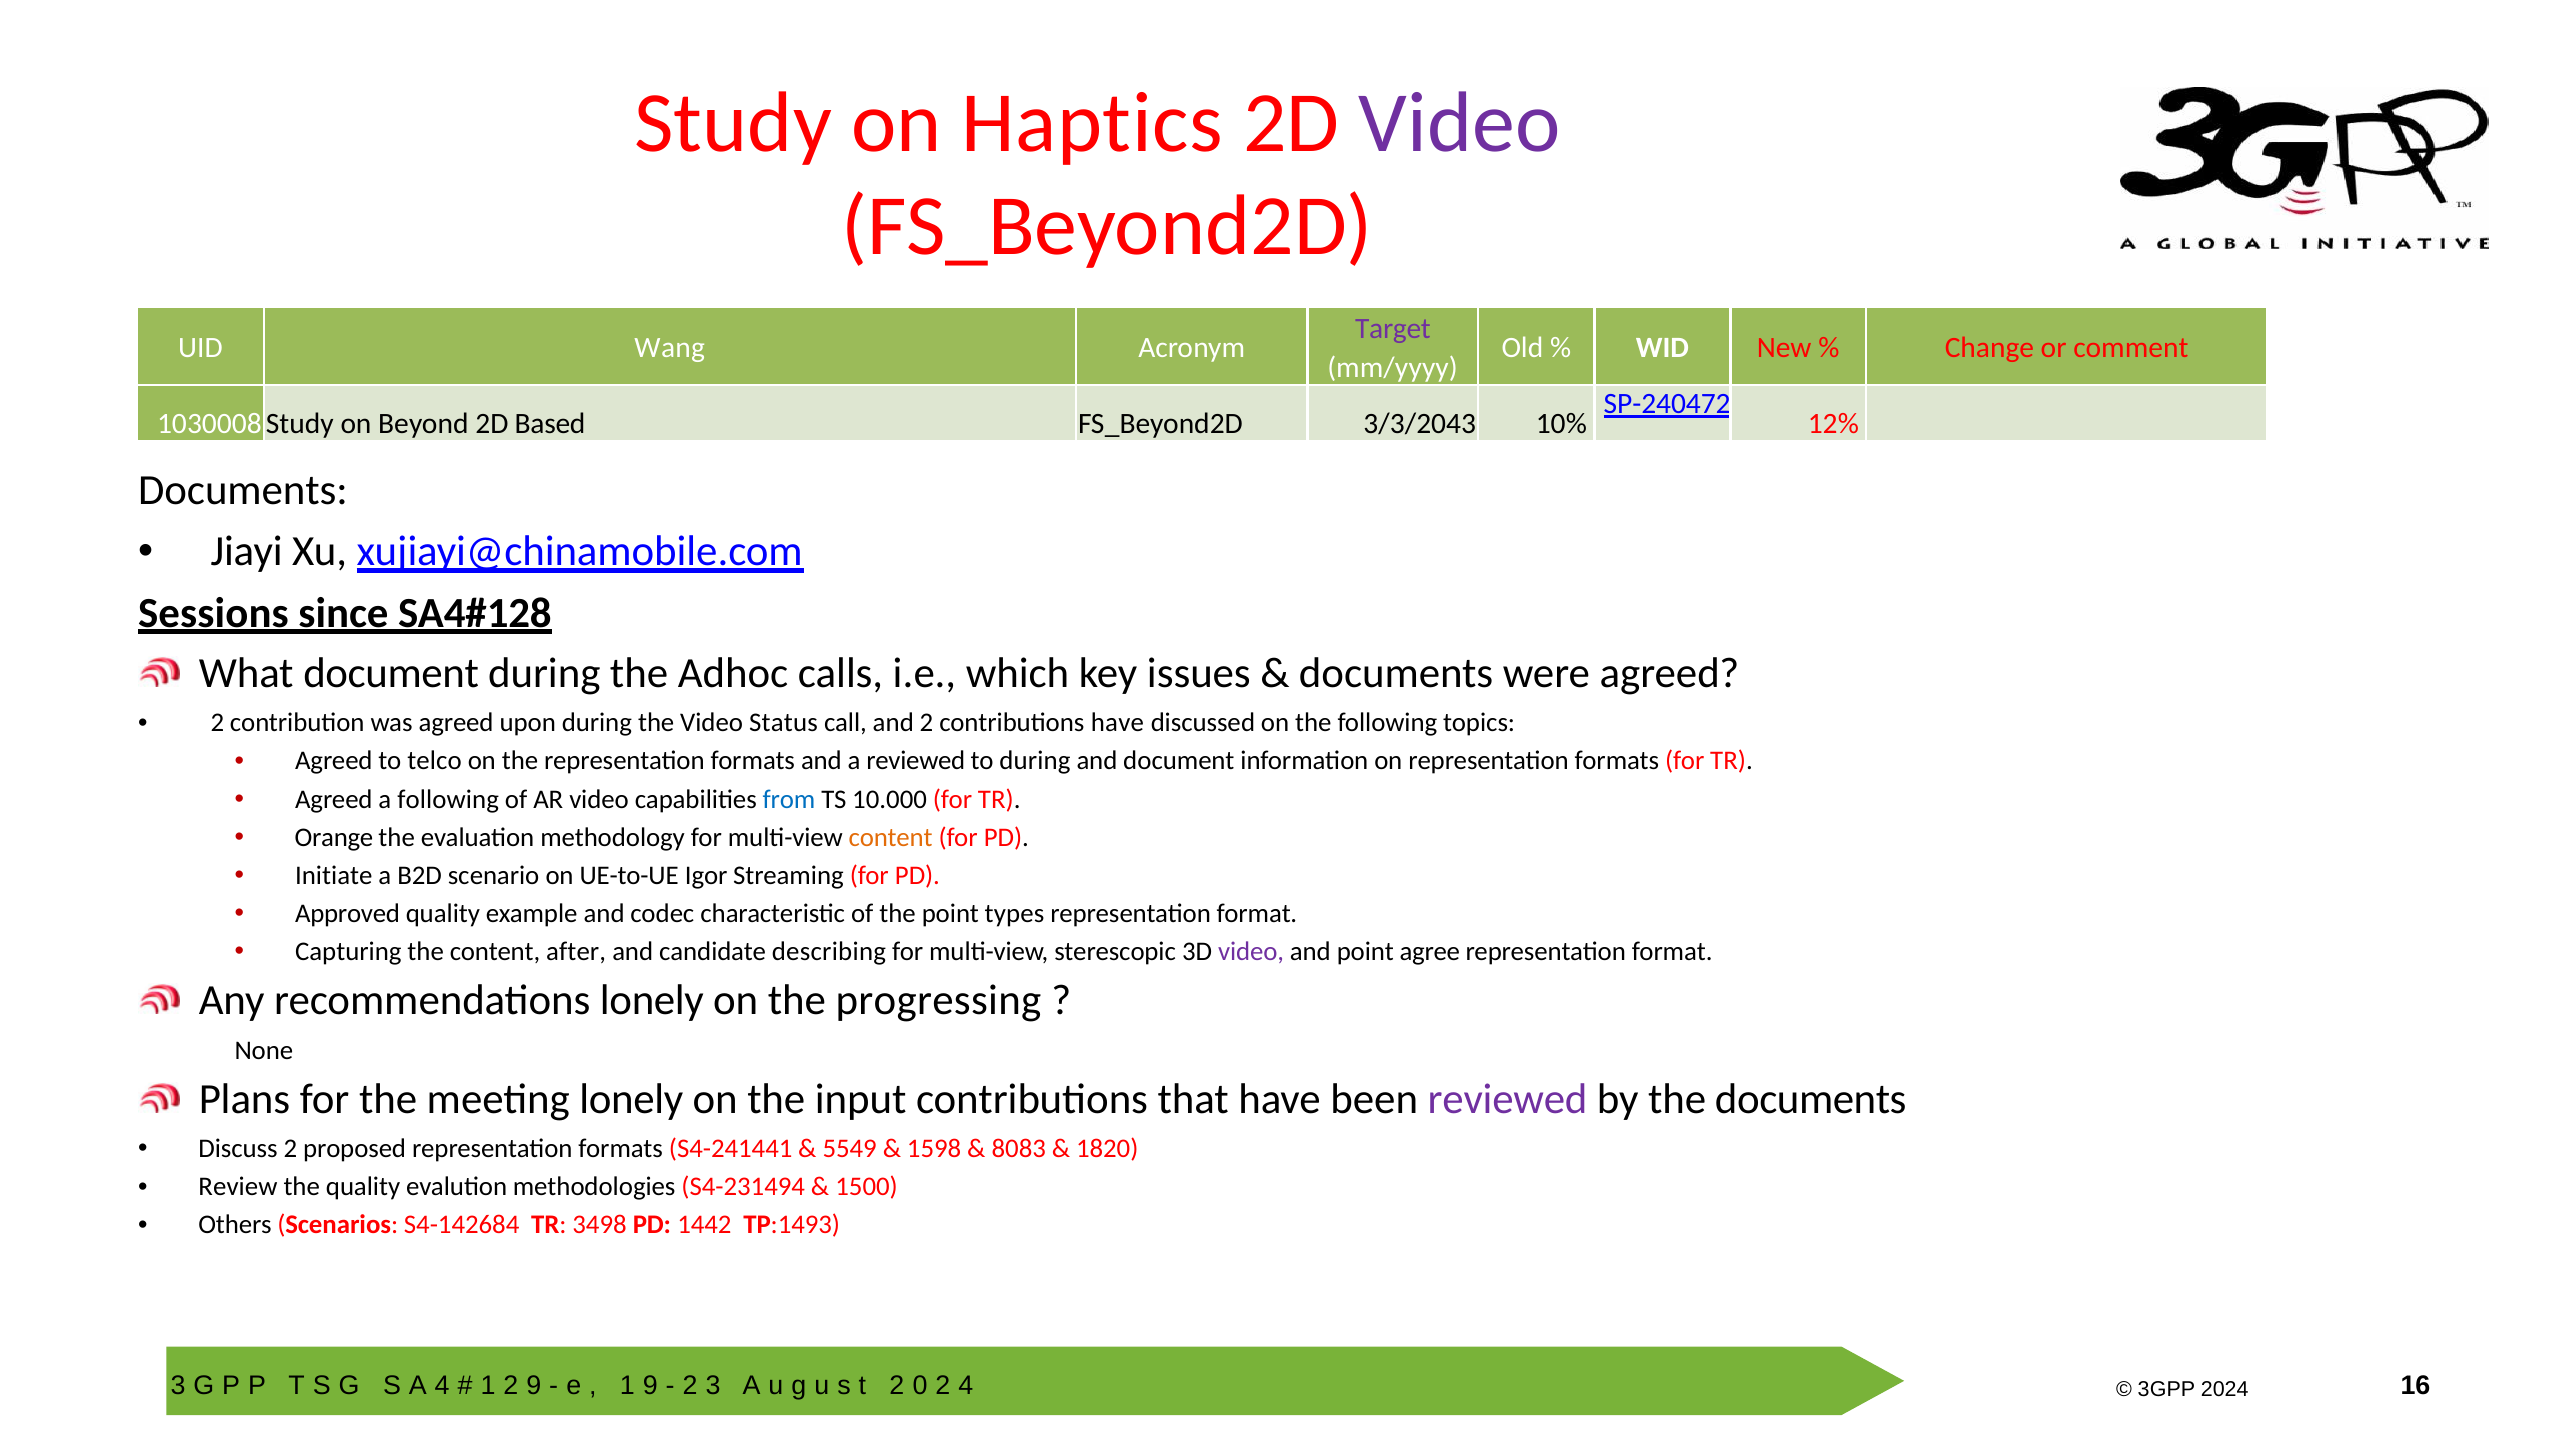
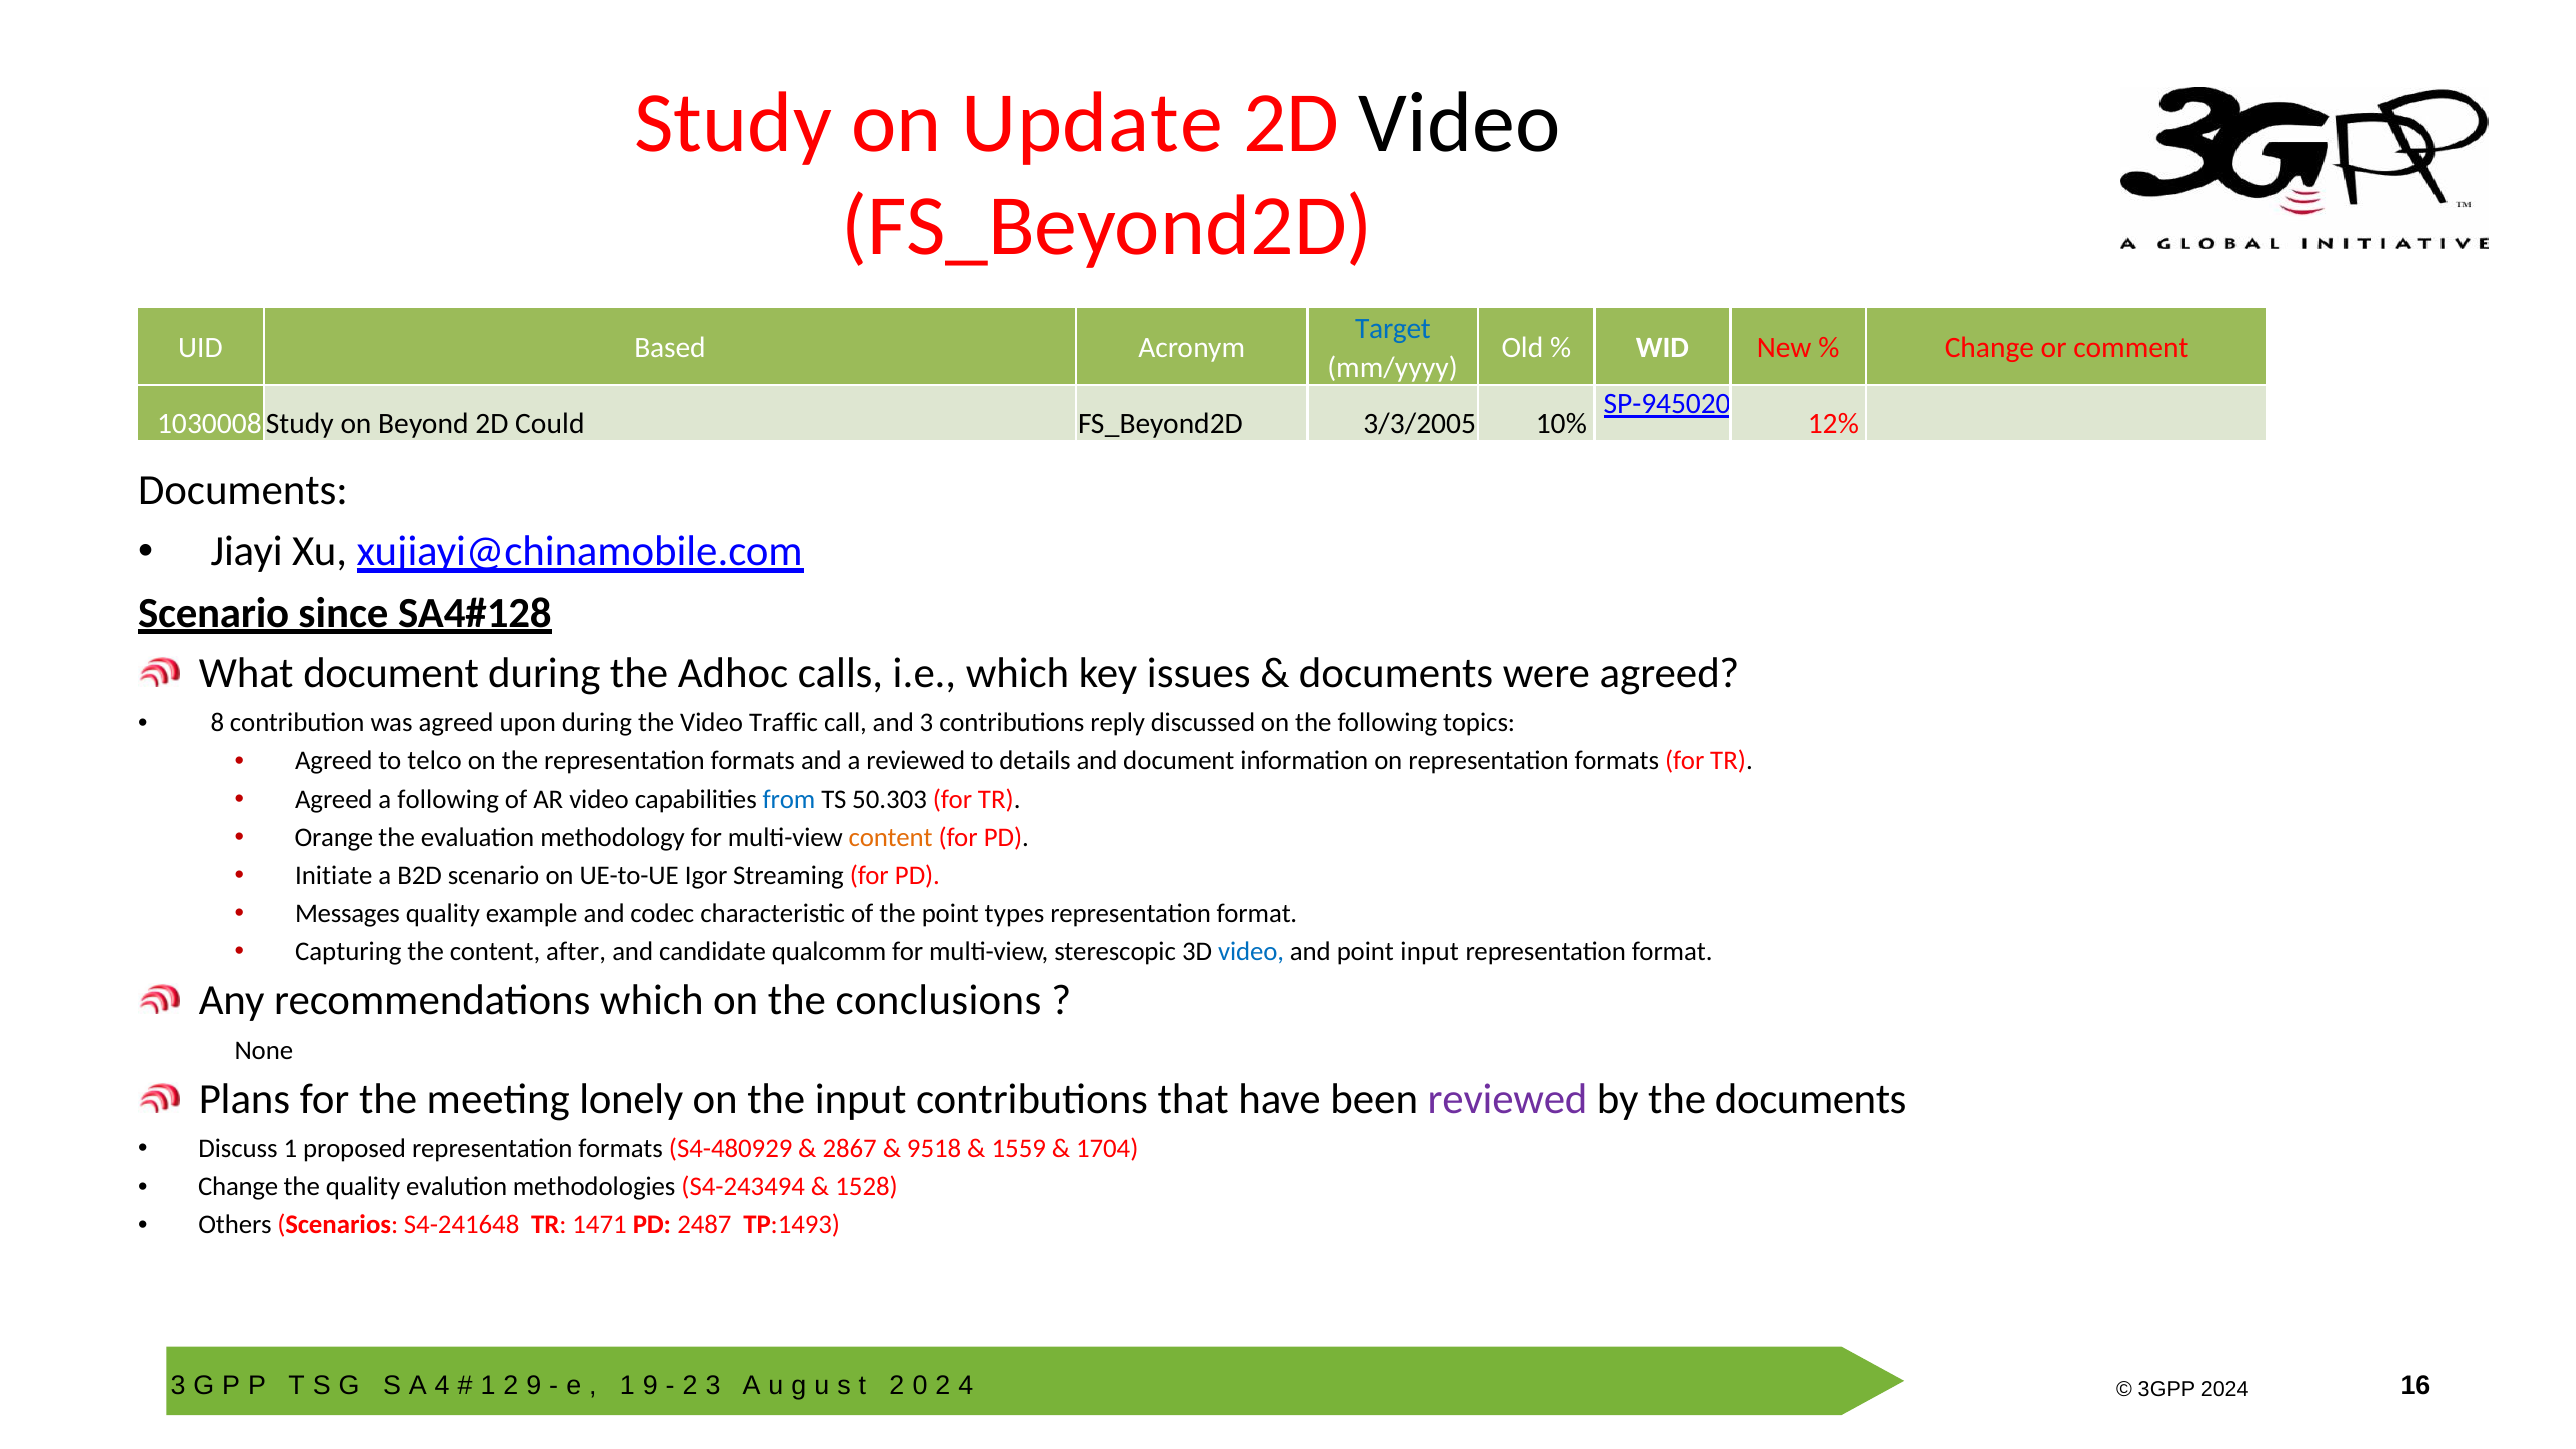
Haptics: Haptics -> Update
Video at (1460, 123) colour: purple -> black
Target colour: purple -> blue
Wang: Wang -> Based
SP-240472: SP-240472 -> SP-945020
Based: Based -> Could
3/3/2043: 3/3/2043 -> 3/3/2005
Sessions at (213, 613): Sessions -> Scenario
2 at (217, 723): 2 -> 8
Status: Status -> Traffic
and 2: 2 -> 3
contributions have: have -> reply
to during: during -> details
10.000: 10.000 -> 50.303
Approved: Approved -> Messages
describing: describing -> qualcomm
video at (1251, 951) colour: purple -> blue
point agree: agree -> input
recommendations lonely: lonely -> which
progressing: progressing -> conclusions
Discuss 2: 2 -> 1
S4-241441: S4-241441 -> S4-480929
5549: 5549 -> 2867
1598: 1598 -> 9518
8083: 8083 -> 1559
1820: 1820 -> 1704
Review at (238, 1187): Review -> Change
S4-231494: S4-231494 -> S4-243494
1500: 1500 -> 1528
S4-142684: S4-142684 -> S4-241648
3498: 3498 -> 1471
1442: 1442 -> 2487
